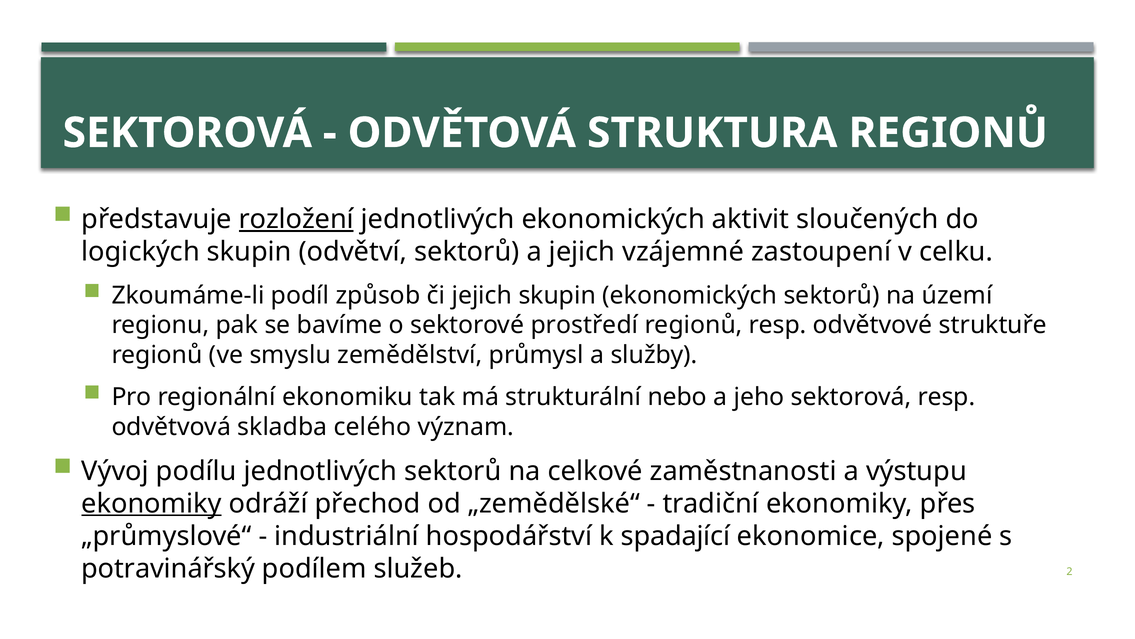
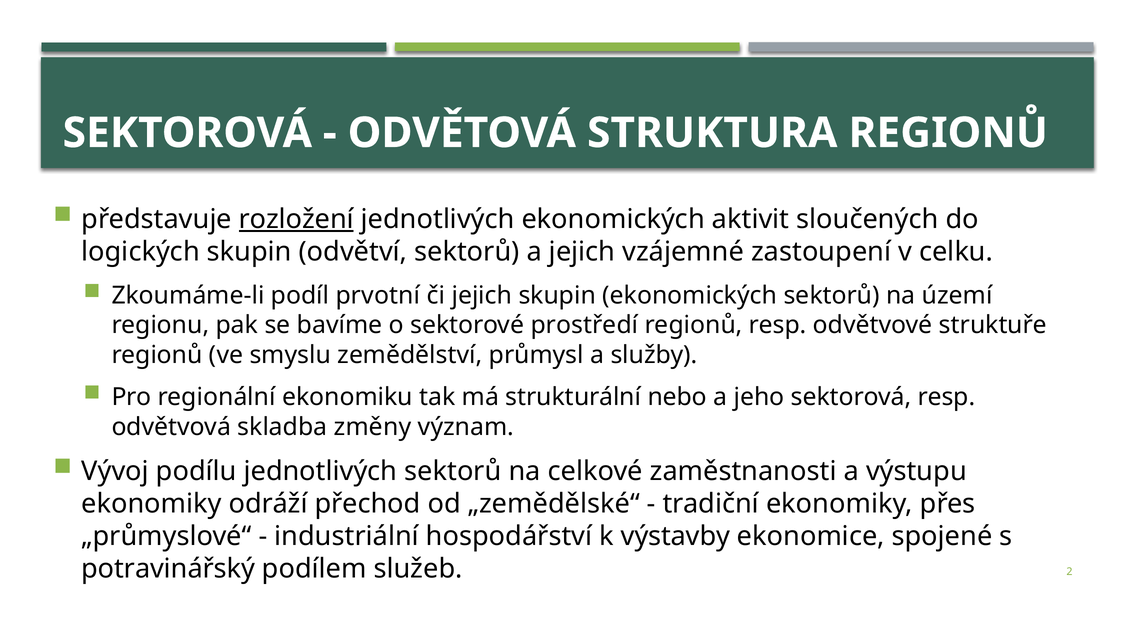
způsob: způsob -> prvotní
celého: celého -> změny
ekonomiky at (152, 503) underline: present -> none
spadající: spadající -> výstavby
